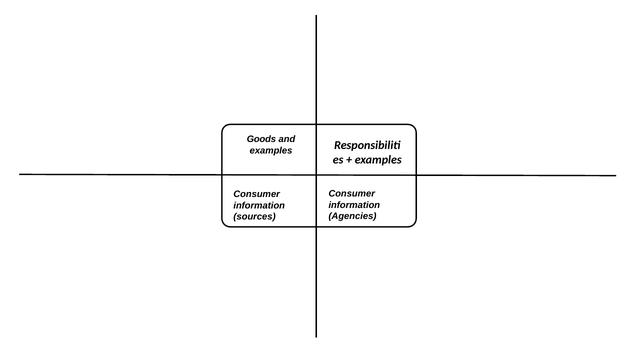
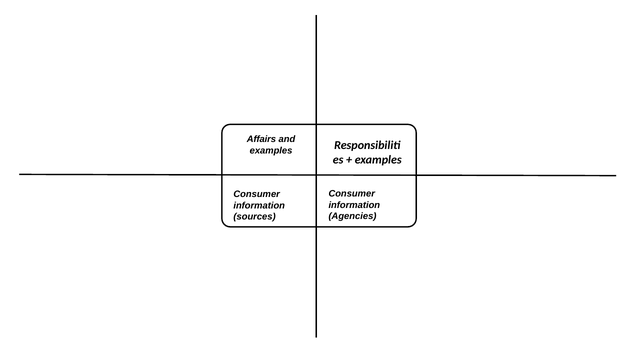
Goods: Goods -> Affairs
